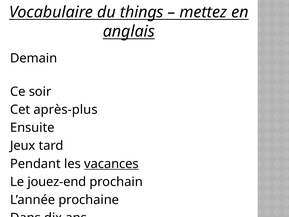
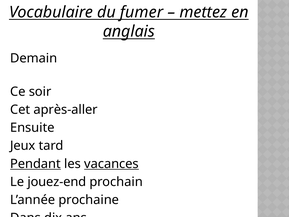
things: things -> fumer
après-plus: après-plus -> après-aller
Pendant underline: none -> present
